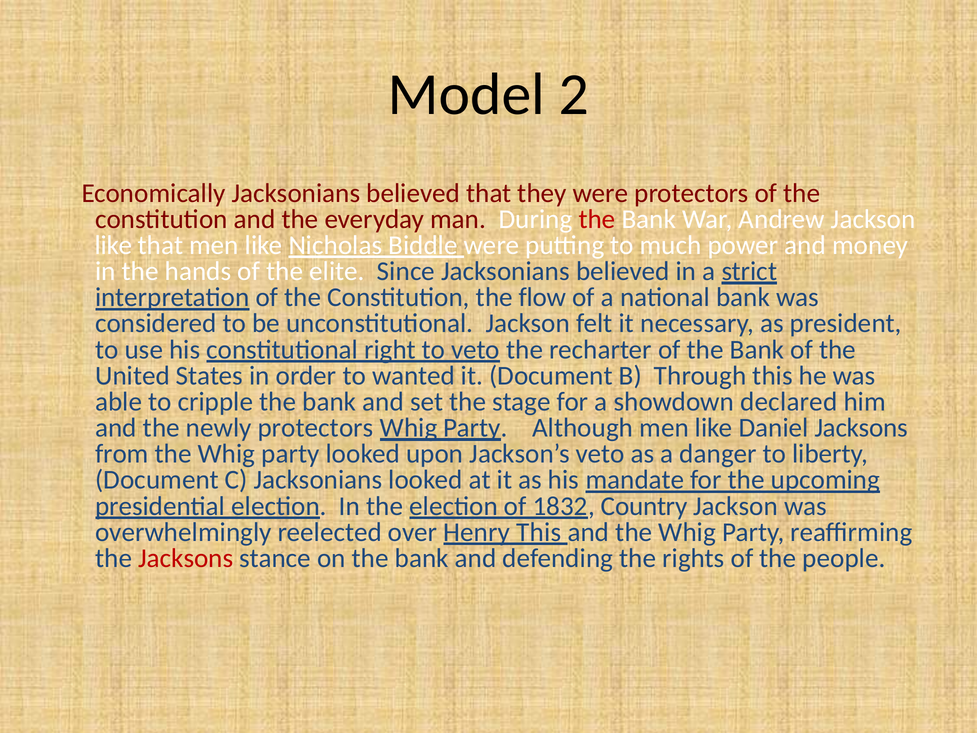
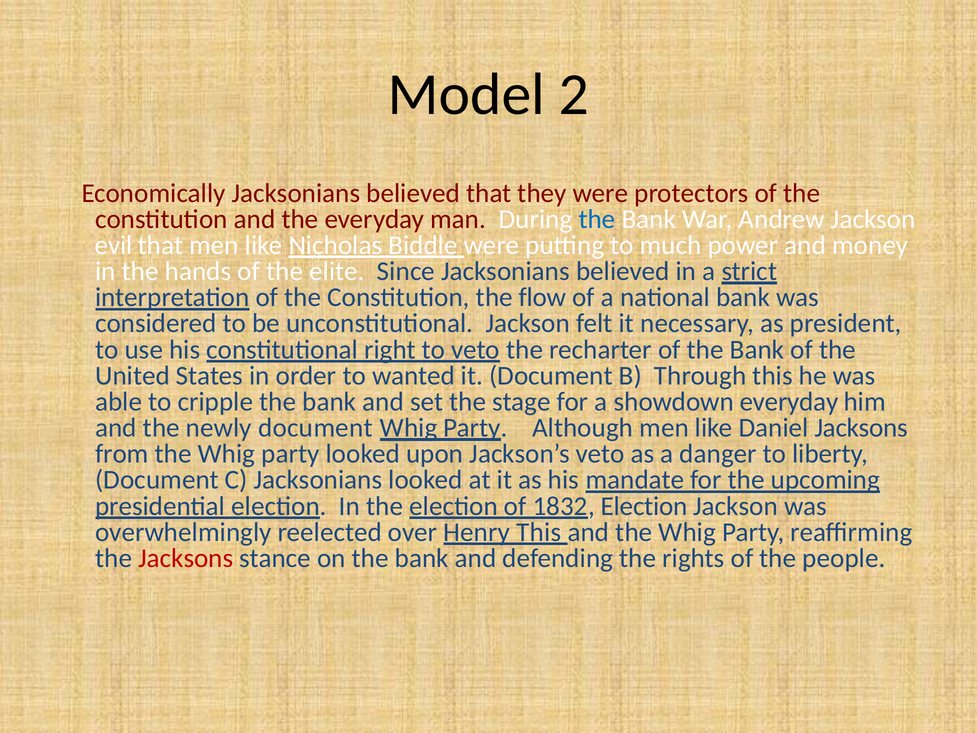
the at (597, 219) colour: red -> blue
like at (114, 245): like -> evil
showdown declared: declared -> everyday
newly protectors: protectors -> document
1832 Country: Country -> Election
